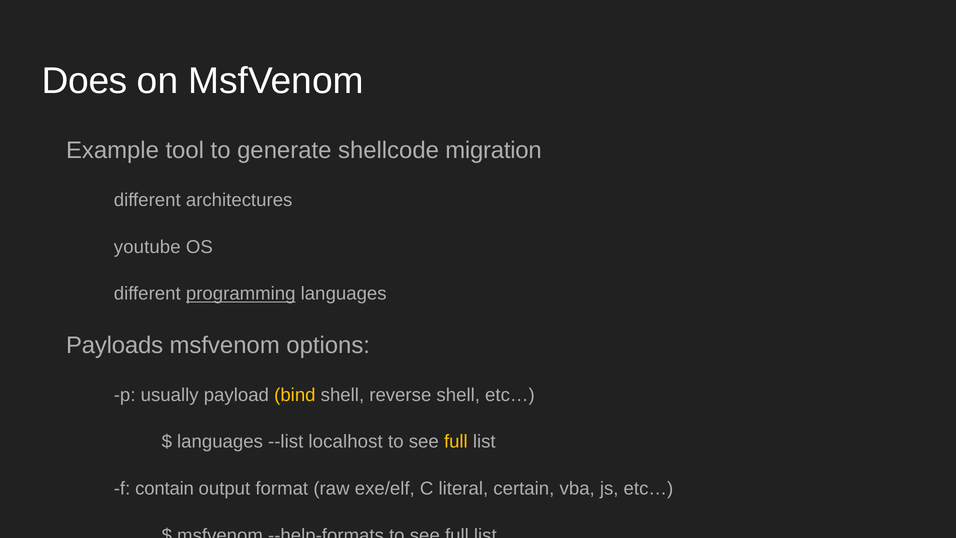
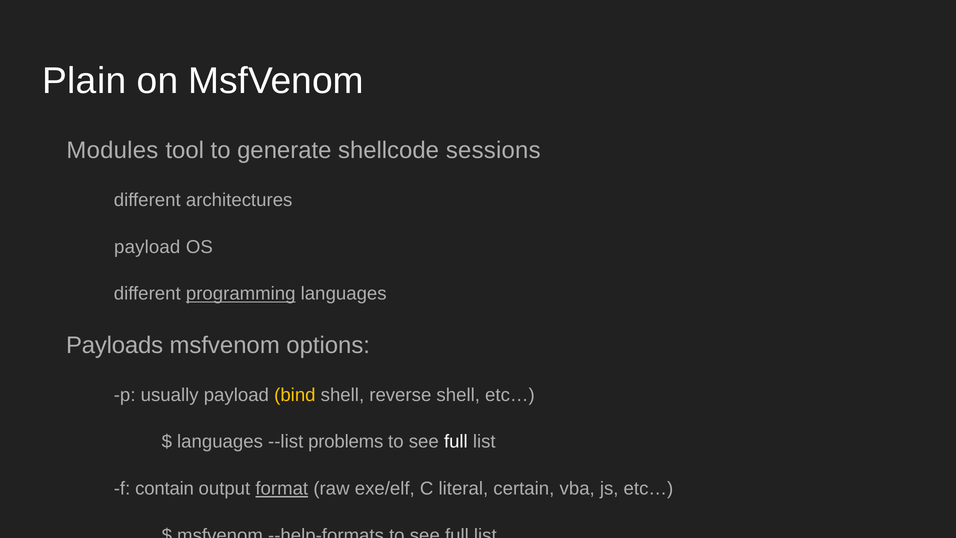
Does: Does -> Plain
Example: Example -> Modules
migration: migration -> sessions
youtube at (147, 247): youtube -> payload
localhost: localhost -> problems
full at (456, 442) colour: yellow -> white
format underline: none -> present
